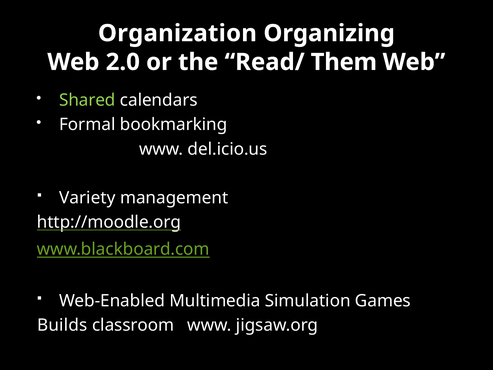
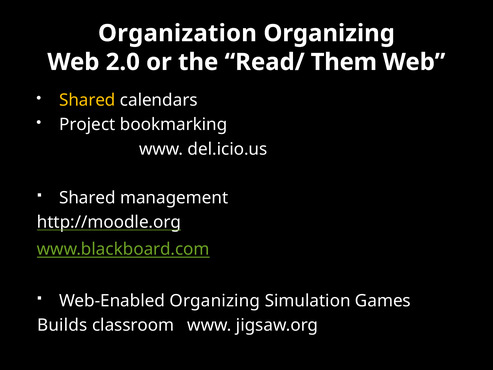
Shared at (87, 100) colour: light green -> yellow
Formal: Formal -> Project
Variety at (87, 198): Variety -> Shared
Web-Enabled Multimedia: Multimedia -> Organizing
